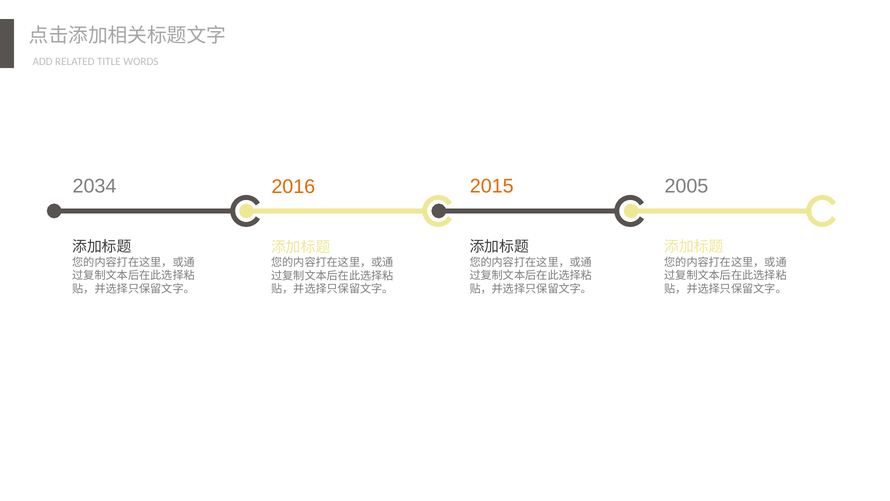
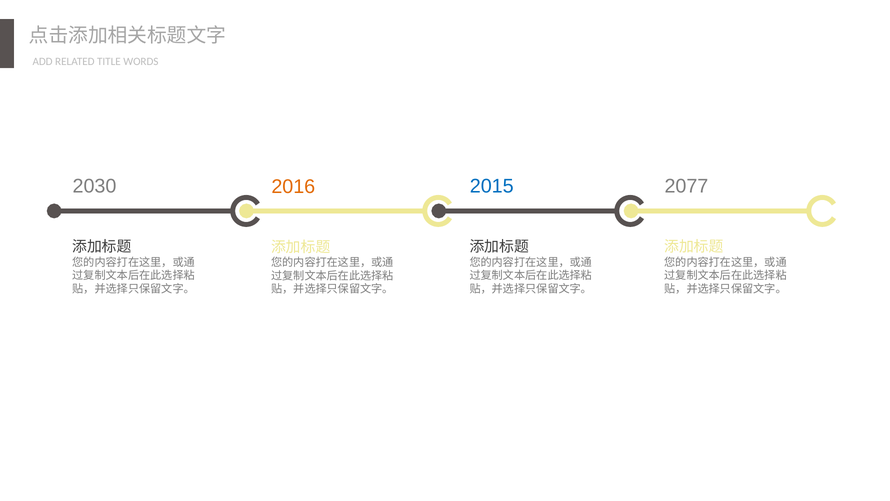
2034: 2034 -> 2030
2015 colour: orange -> blue
2005: 2005 -> 2077
